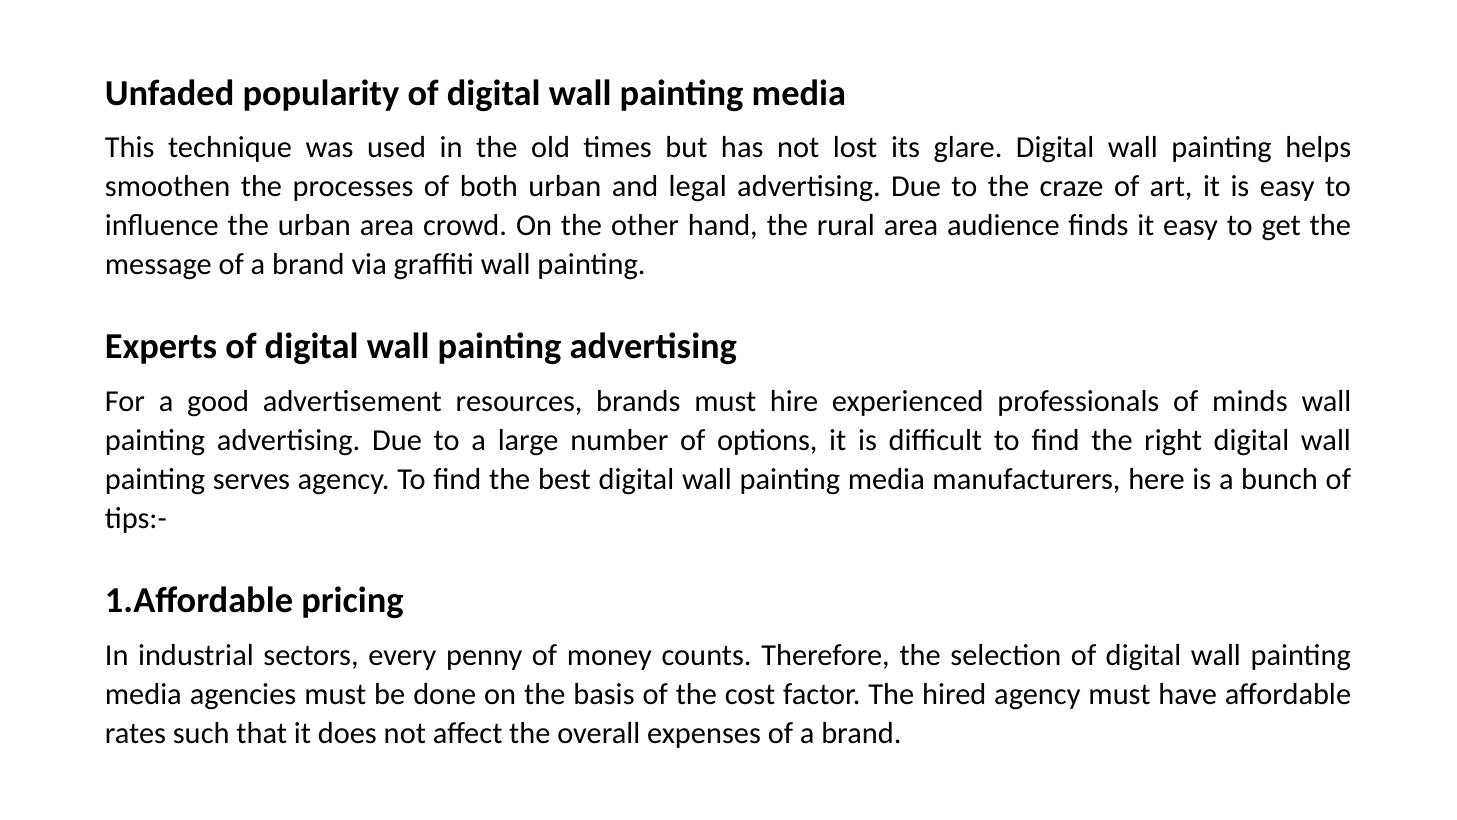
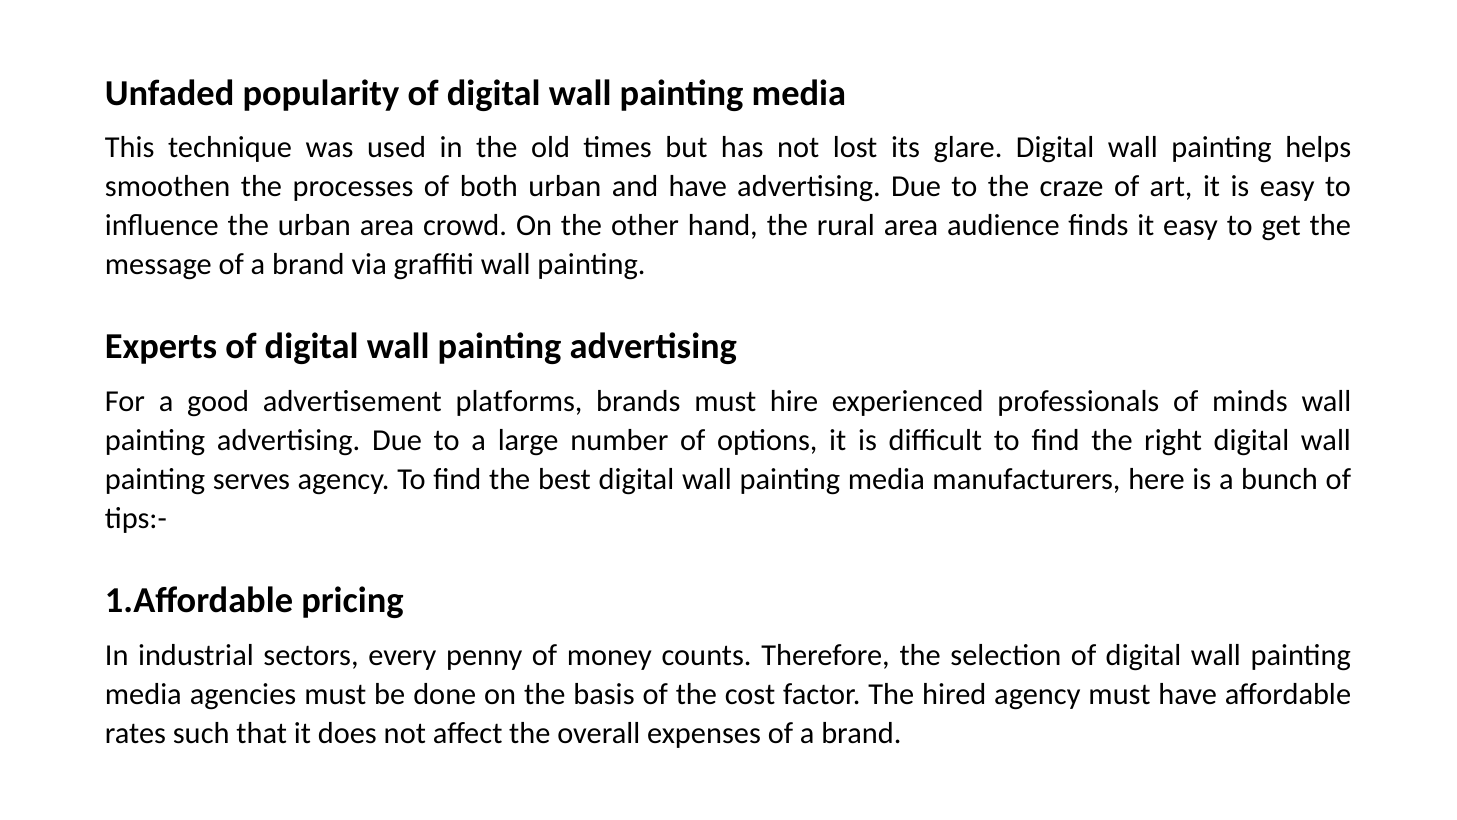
and legal: legal -> have
resources: resources -> platforms
